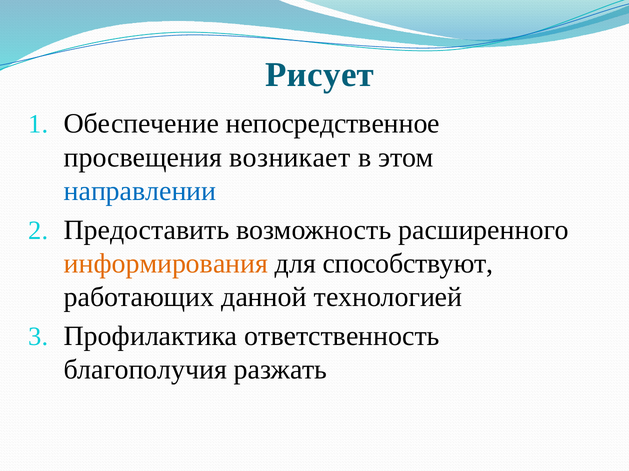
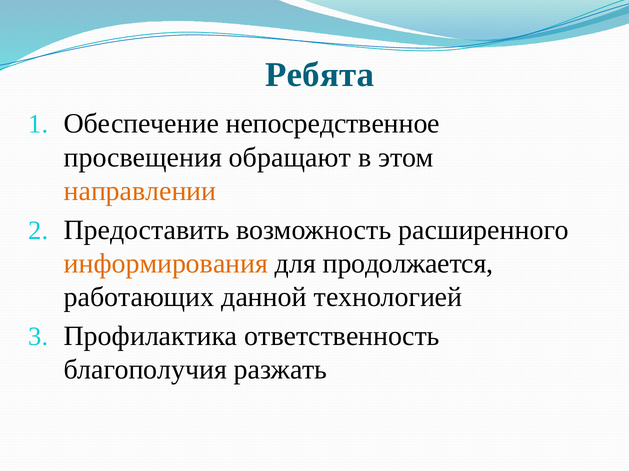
Рисует: Рисует -> Ребята
возникает: возникает -> обращают
направлении colour: blue -> orange
способствуют: способствуют -> продолжается
